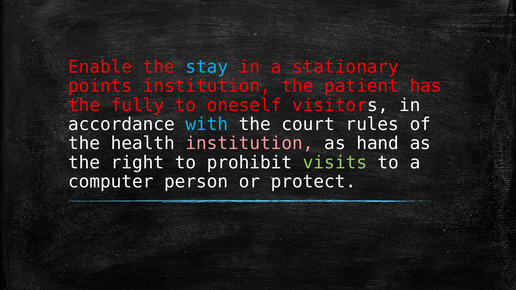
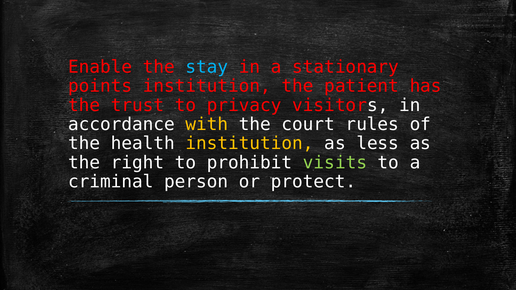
fully: fully -> trust
oneself: oneself -> privacy
with colour: light blue -> yellow
institution at (250, 144) colour: pink -> yellow
hand: hand -> less
computer: computer -> criminal
